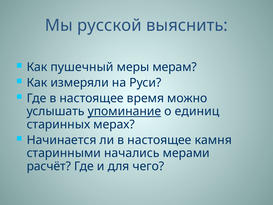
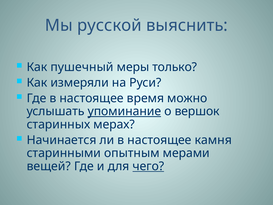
мерам: мерам -> только
единиц: единиц -> вершок
начались: начались -> опытным
расчёт: расчёт -> вещей
чего underline: none -> present
